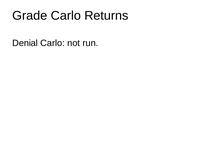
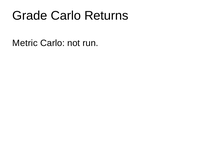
Denial: Denial -> Metric
